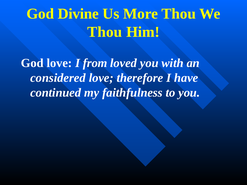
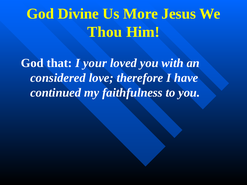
More Thou: Thou -> Jesus
God love: love -> that
from: from -> your
